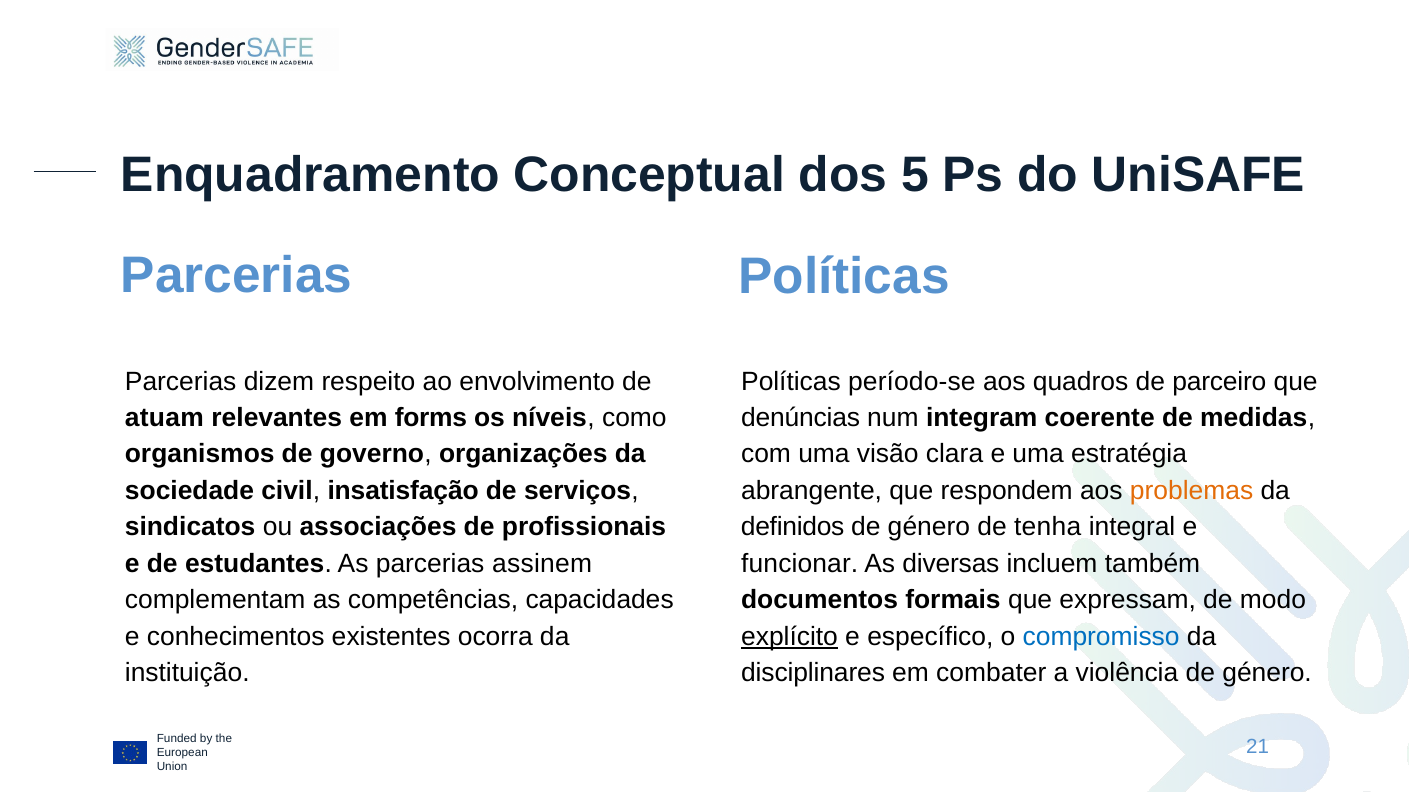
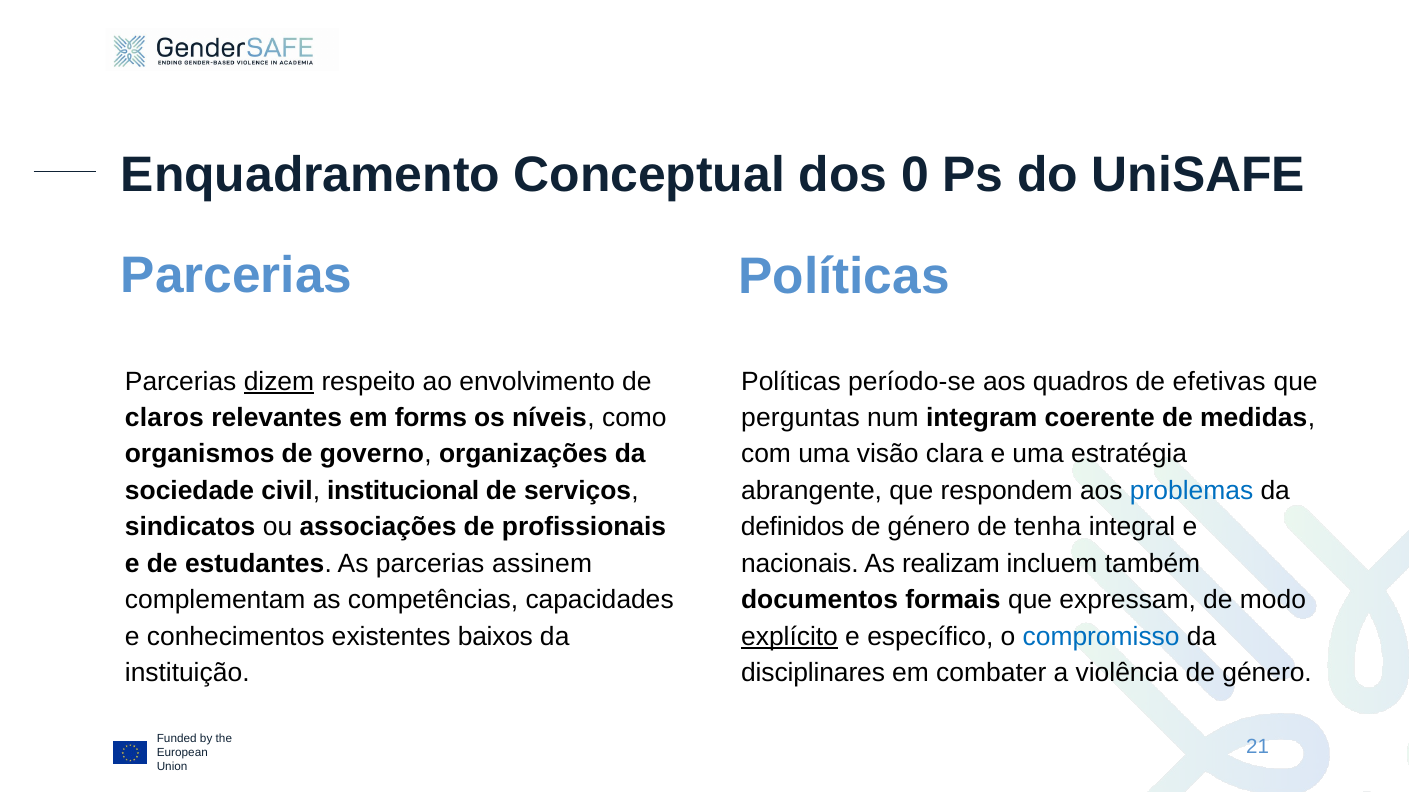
5: 5 -> 0
dizem underline: none -> present
parceiro: parceiro -> efetivas
atuam: atuam -> claros
denúncias: denúncias -> perguntas
insatisfação: insatisfação -> institucional
problemas colour: orange -> blue
funcionar: funcionar -> nacionais
diversas: diversas -> realizam
ocorra: ocorra -> baixos
